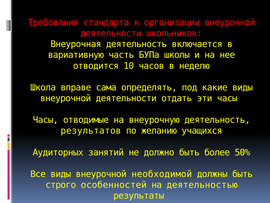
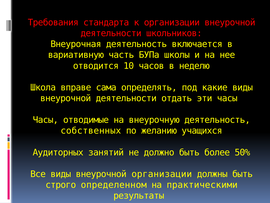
результатов: результатов -> собственных
внеурочной необходимой: необходимой -> организации
особенностей: особенностей -> определенном
деятельностью: деятельностью -> практическими
